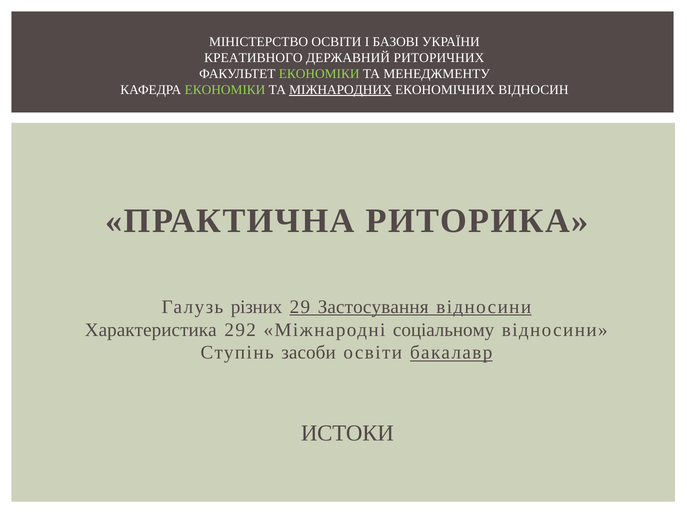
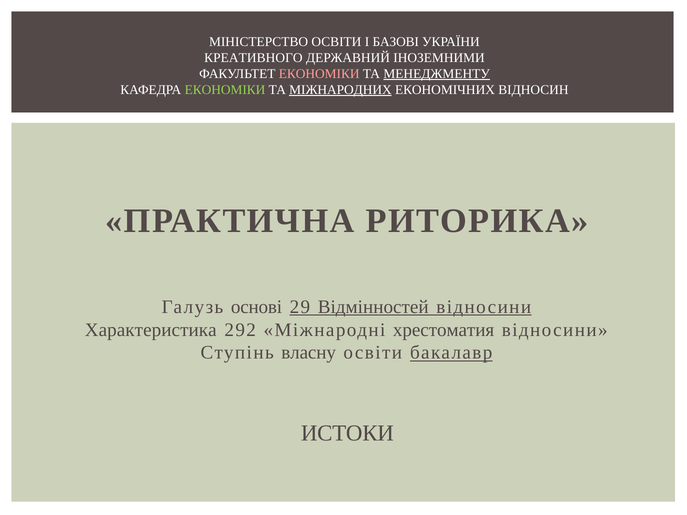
РИТОРИЧНИХ: РИТОРИЧНИХ -> ІНОЗЕМНИМИ
ЕКОНОМІКИ at (319, 74) colour: light green -> pink
МЕНЕДЖМЕНТУ underline: none -> present
різних: різних -> основі
Застосування: Застосування -> Відмінностей
соціальному: соціальному -> хрестоматия
засоби: засоби -> власну
